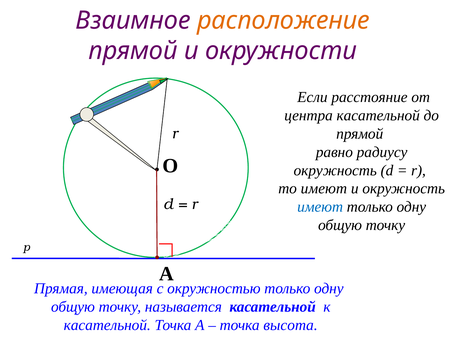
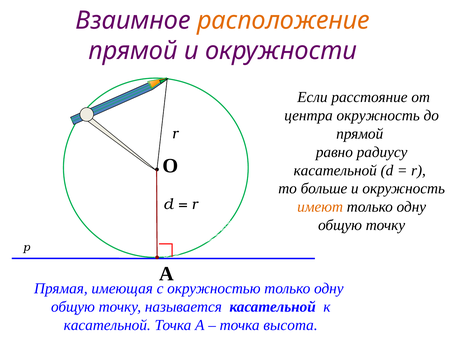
центра касательной: касательной -> окружность
окружность at (335, 170): окружность -> касательной
то имеют: имеют -> больше
имеют at (320, 207) colour: blue -> orange
